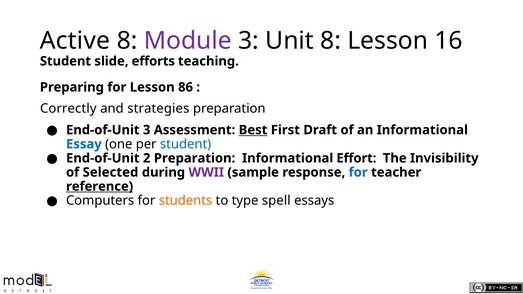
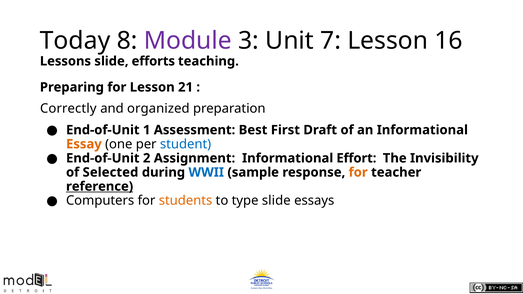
Active: Active -> Today
Unit 8: 8 -> 7
Student at (65, 61): Student -> Lessons
86: 86 -> 21
strategies: strategies -> organized
End-of-Unit 3: 3 -> 1
Best underline: present -> none
Essay colour: blue -> orange
2 Preparation: Preparation -> Assignment
WWII colour: purple -> blue
for at (358, 172) colour: blue -> orange
type spell: spell -> slide
